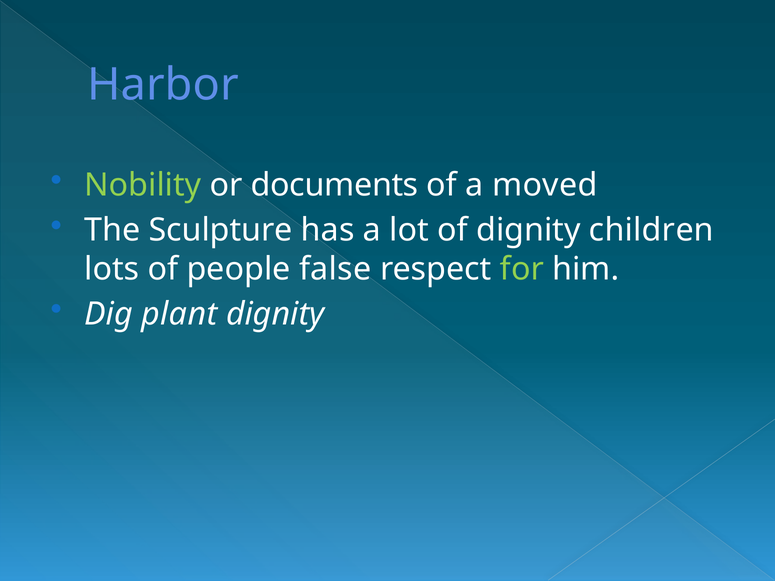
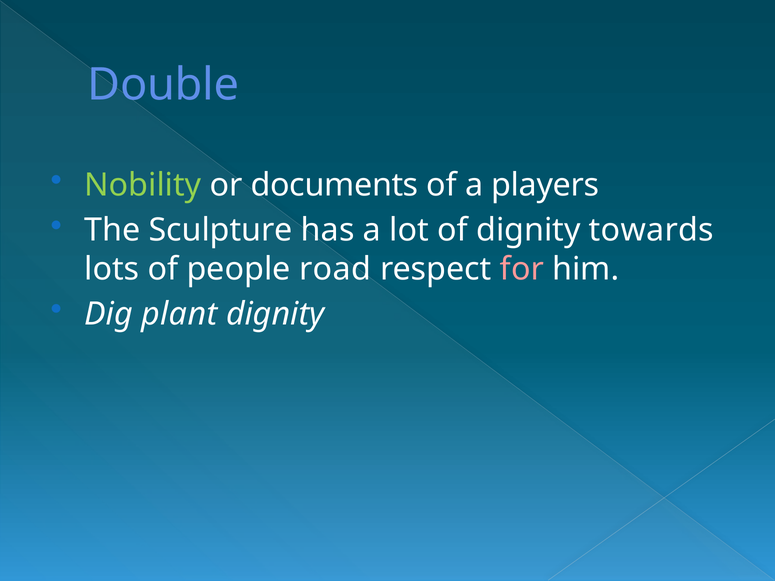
Harbor: Harbor -> Double
moved: moved -> players
children: children -> towards
false: false -> road
for colour: light green -> pink
